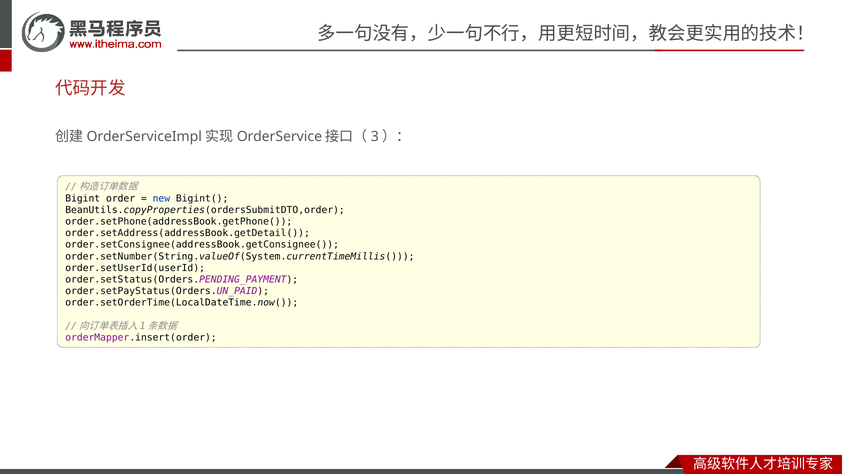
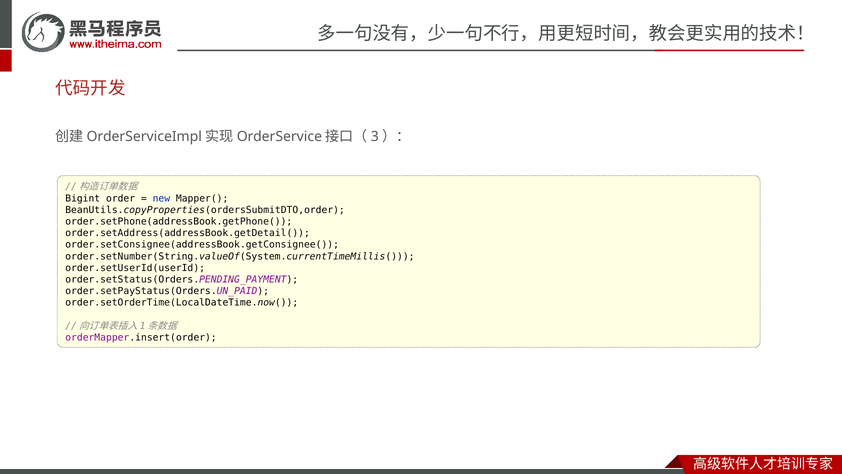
Bigint(: Bigint( -> Mapper(
